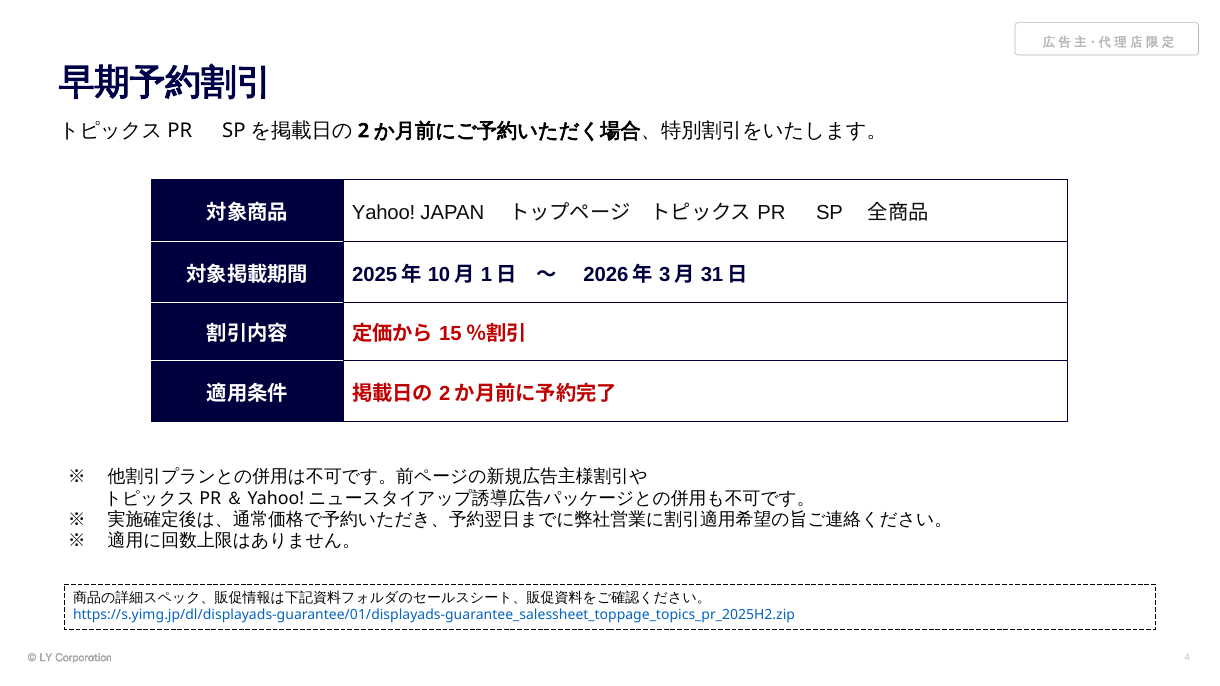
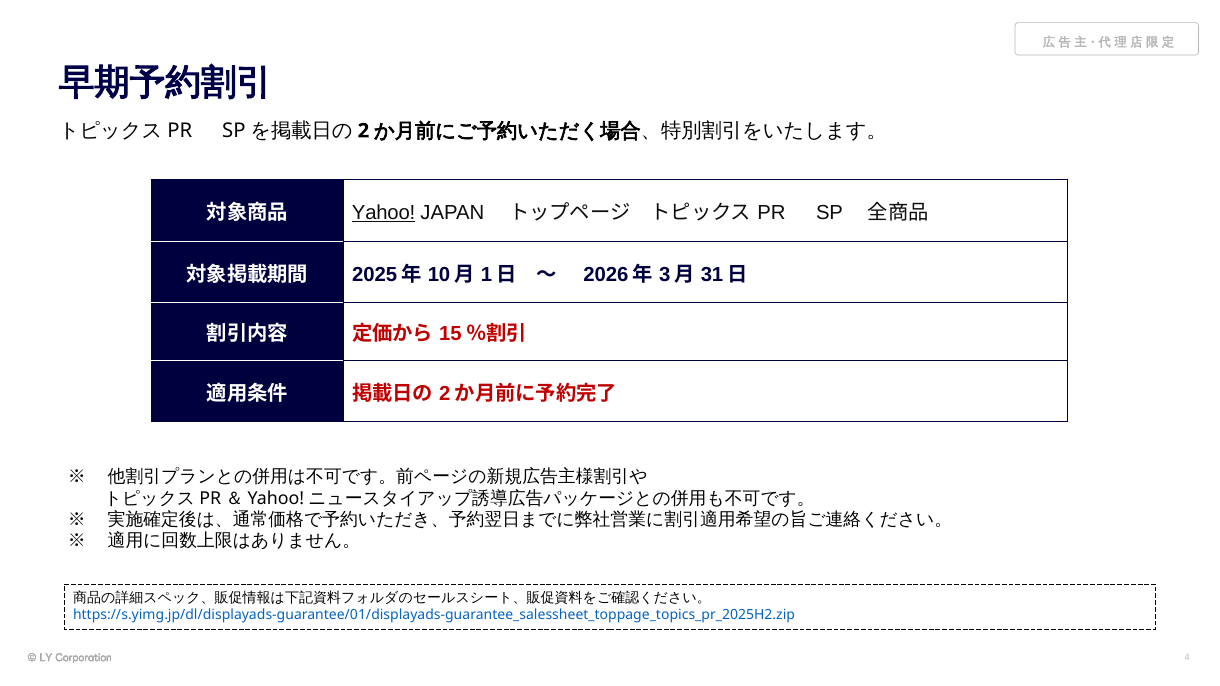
Yahoo underline: none -> present
